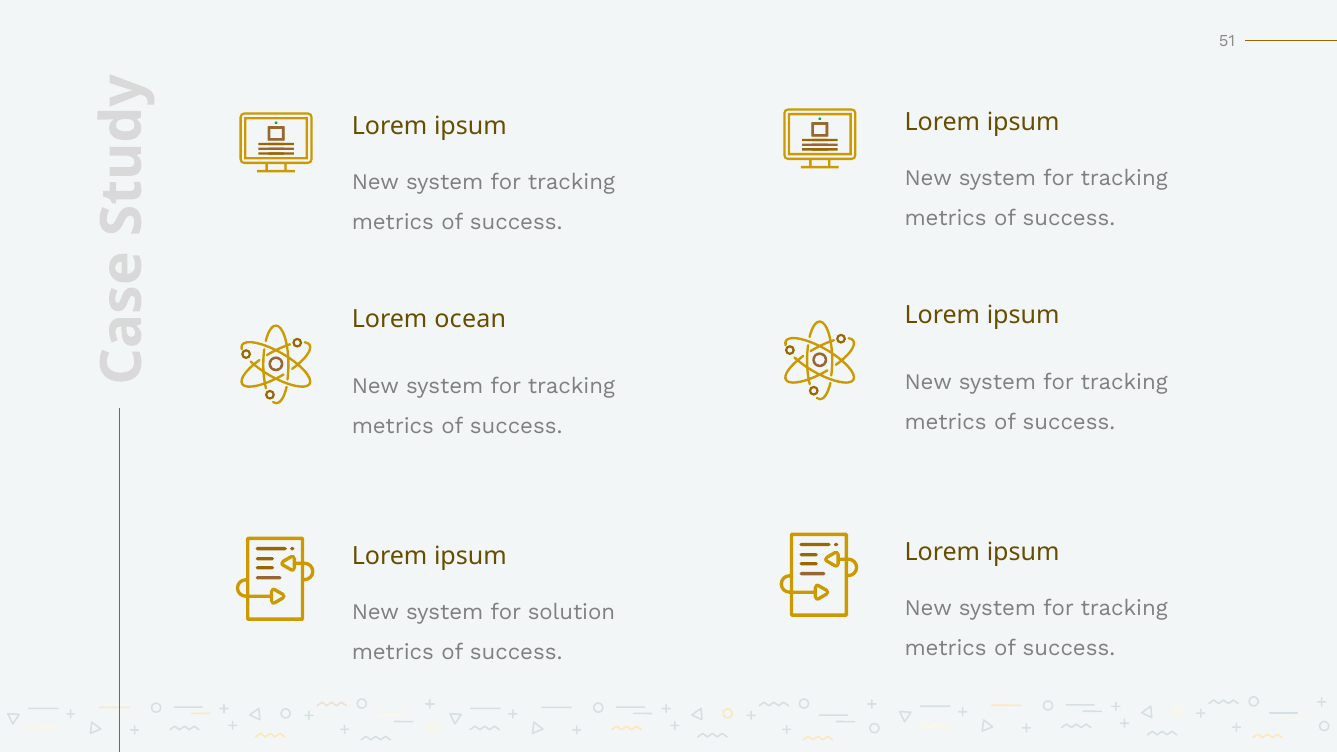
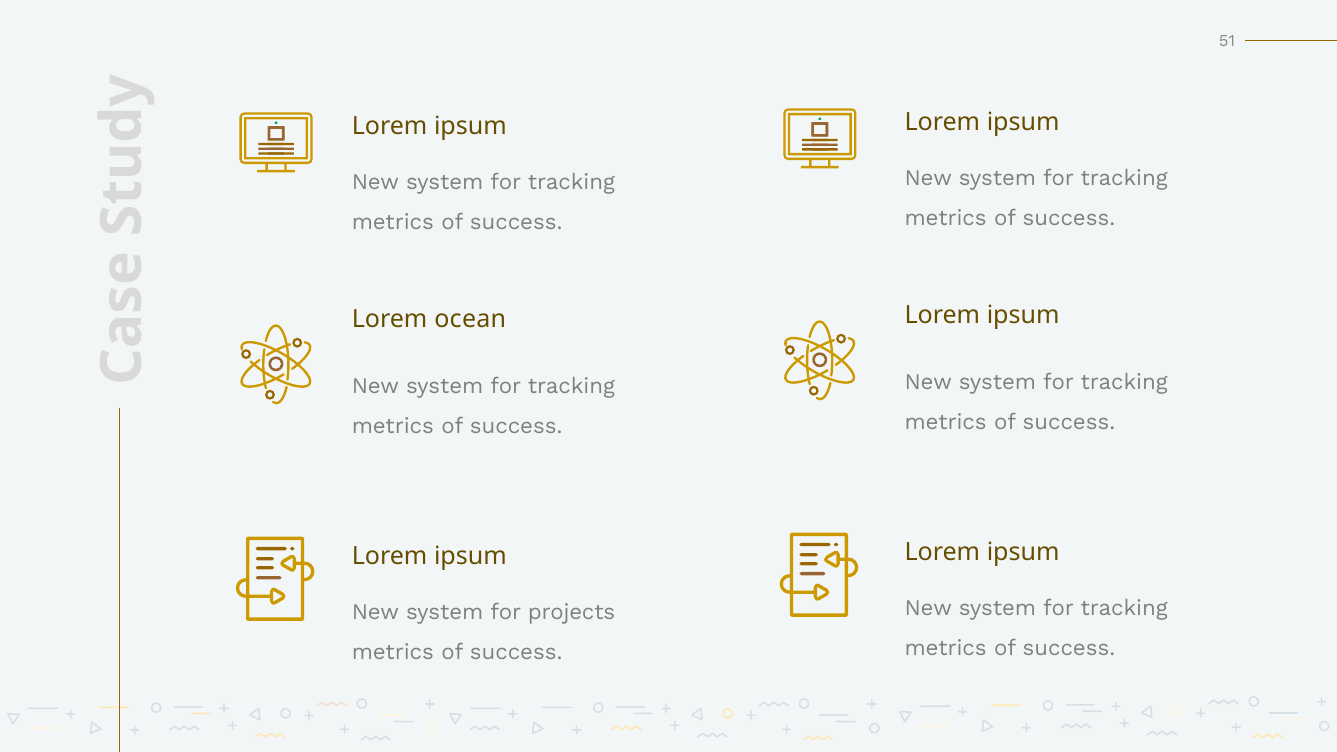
solution: solution -> projects
